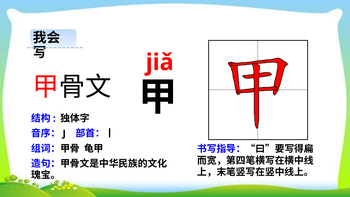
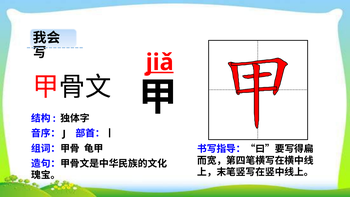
jiǎ underline: none -> present
